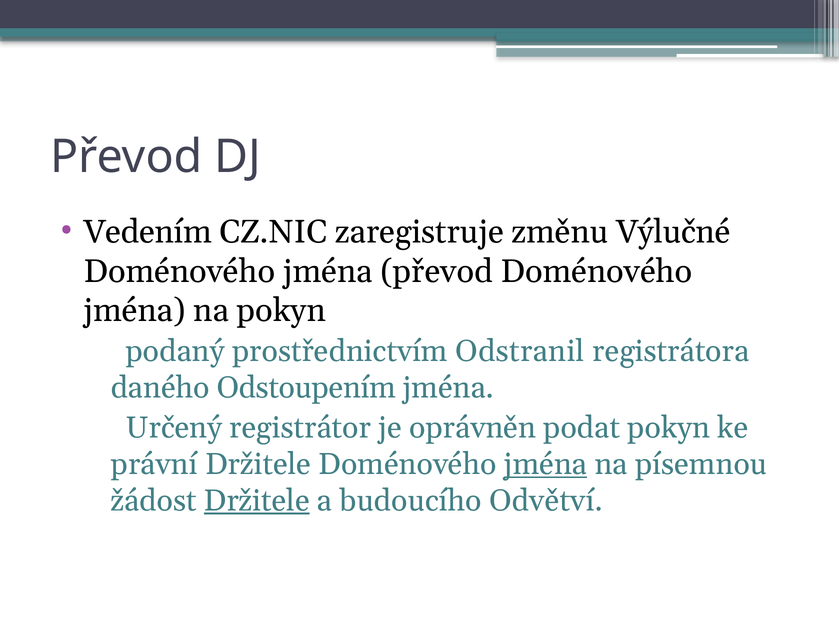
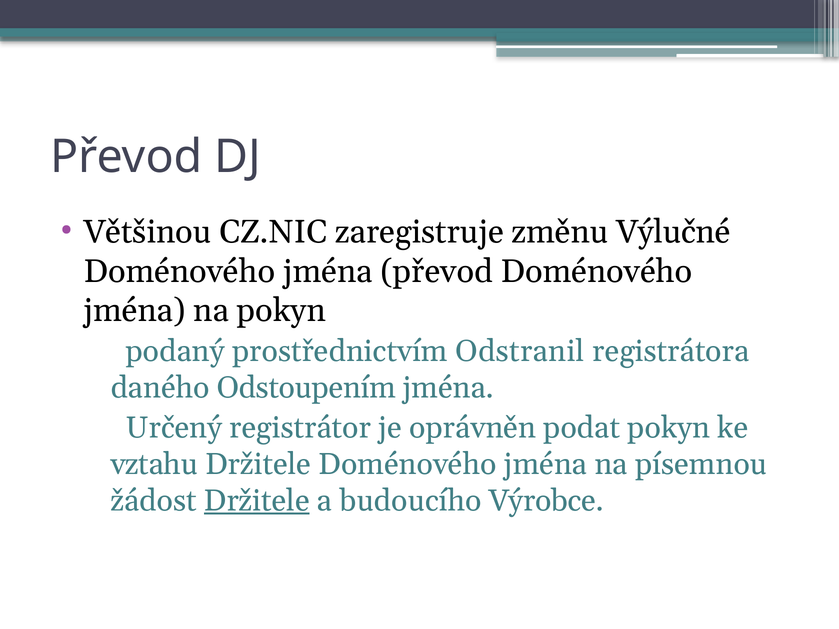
Vedením: Vedením -> Většinou
právní: právní -> vztahu
jména at (546, 464) underline: present -> none
Odvětví: Odvětví -> Výrobce
